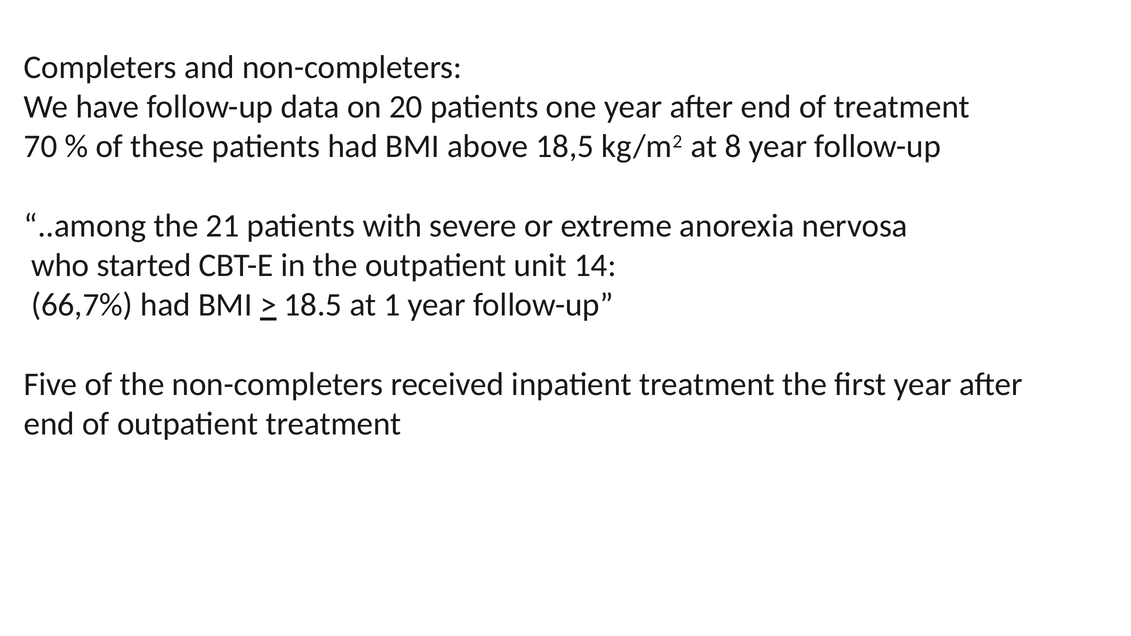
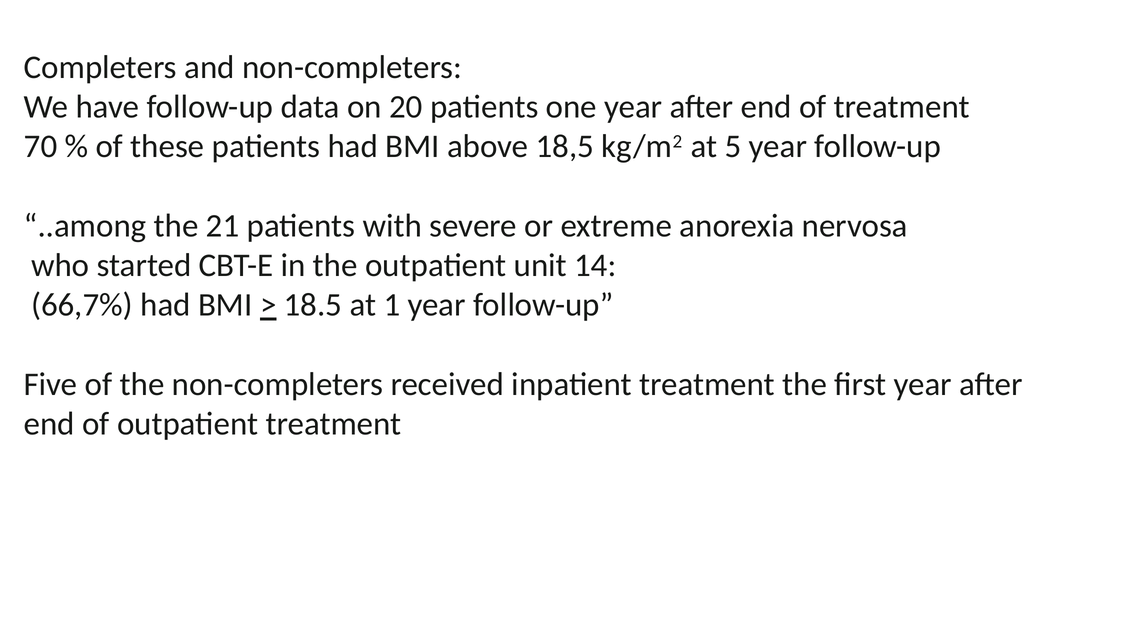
8: 8 -> 5
